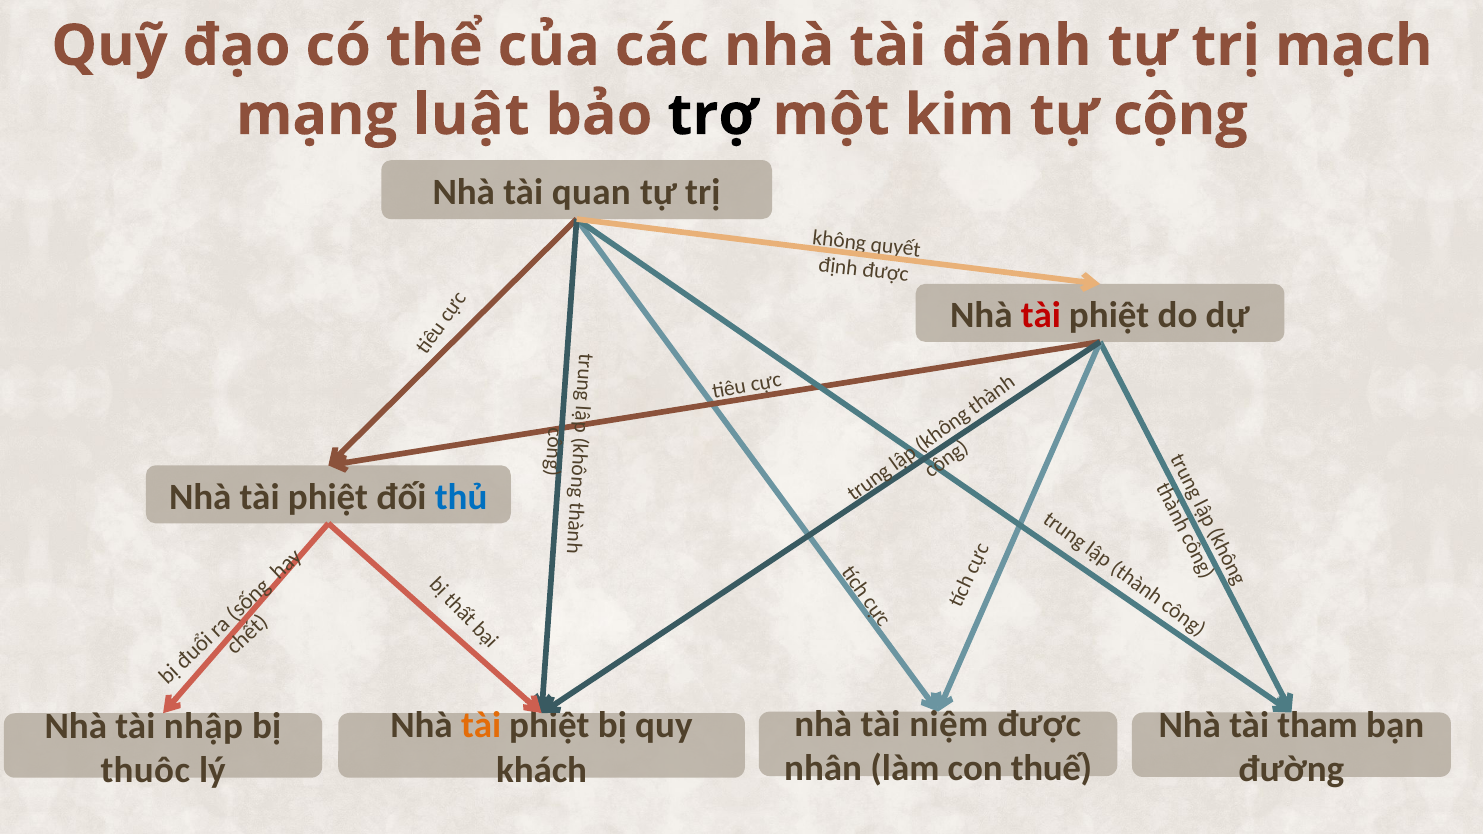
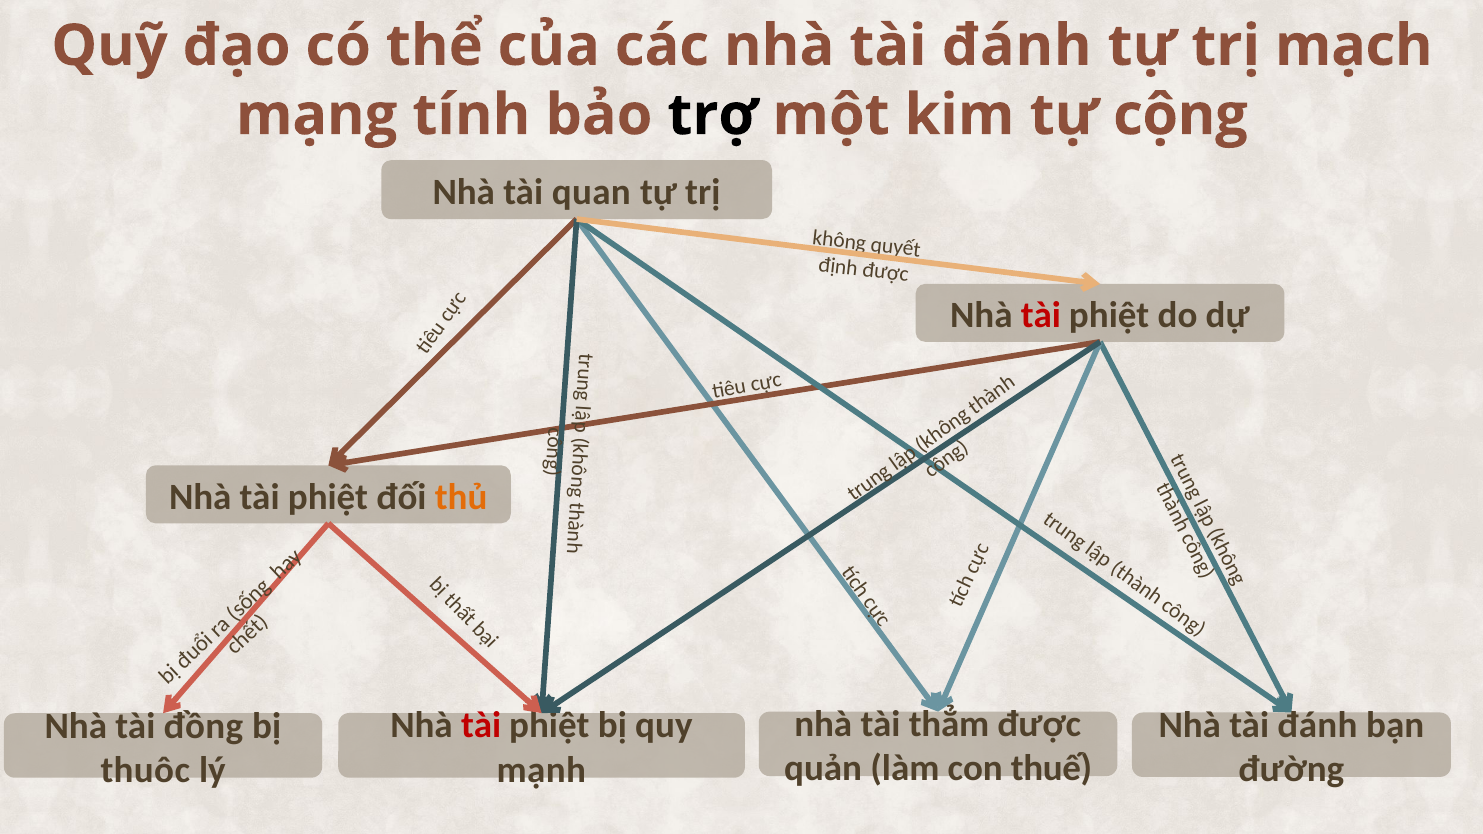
luật: luật -> tính
thủ colour: blue -> orange
niệm: niệm -> thẳm
tham at (1318, 725): tham -> đánh
nhập: nhập -> đồng
tài at (481, 726) colour: orange -> red
nhân: nhân -> quản
khách: khách -> mạnh
